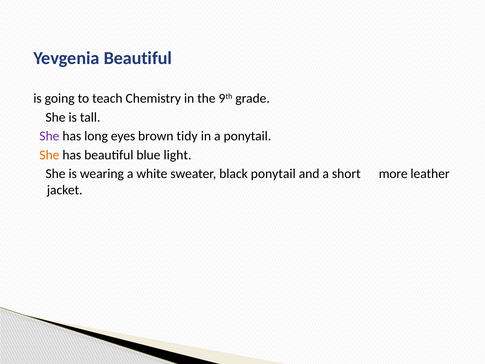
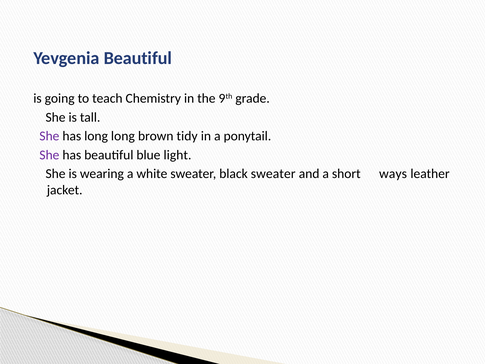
long eyes: eyes -> long
She at (49, 155) colour: orange -> purple
black ponytail: ponytail -> sweater
more: more -> ways
